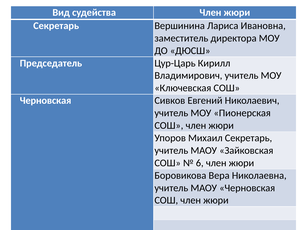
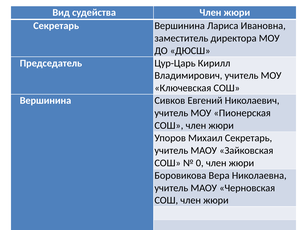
Черновская at (45, 101): Черновская -> Вершинина
6: 6 -> 0
